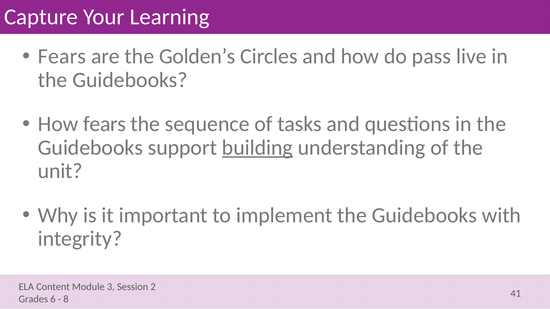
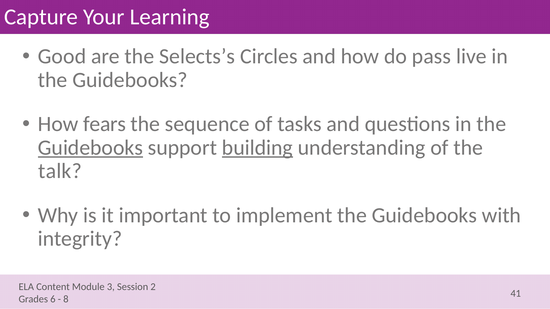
Fears at (62, 56): Fears -> Good
Golden’s: Golden’s -> Selects’s
Guidebooks at (90, 148) underline: none -> present
unit: unit -> talk
